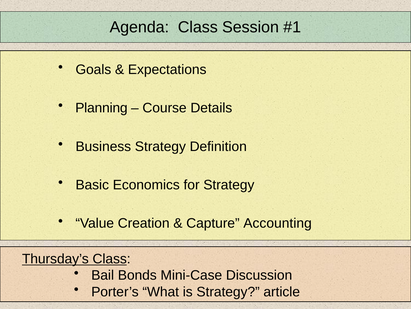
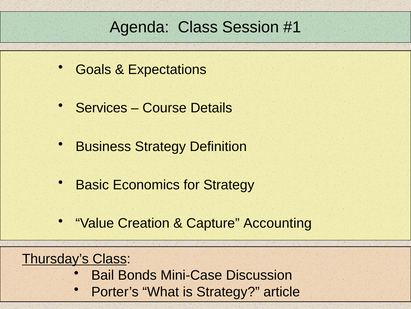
Planning: Planning -> Services
